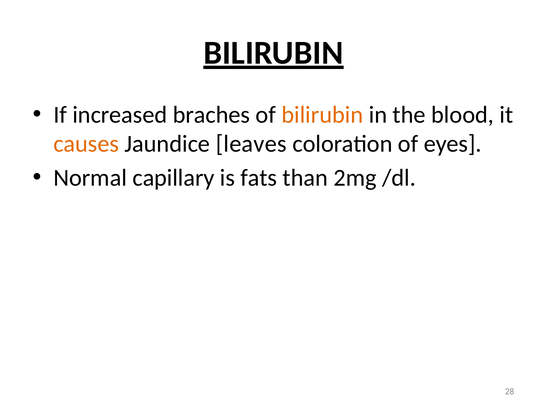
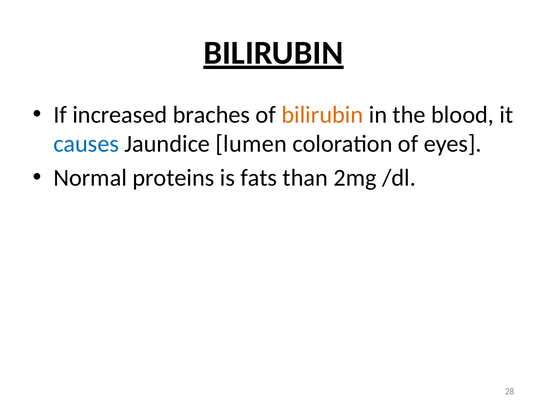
causes colour: orange -> blue
leaves: leaves -> lumen
capillary: capillary -> proteins
